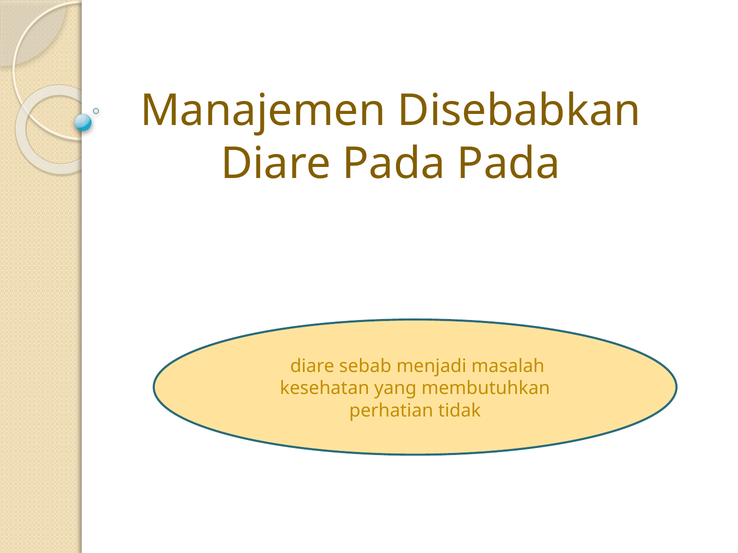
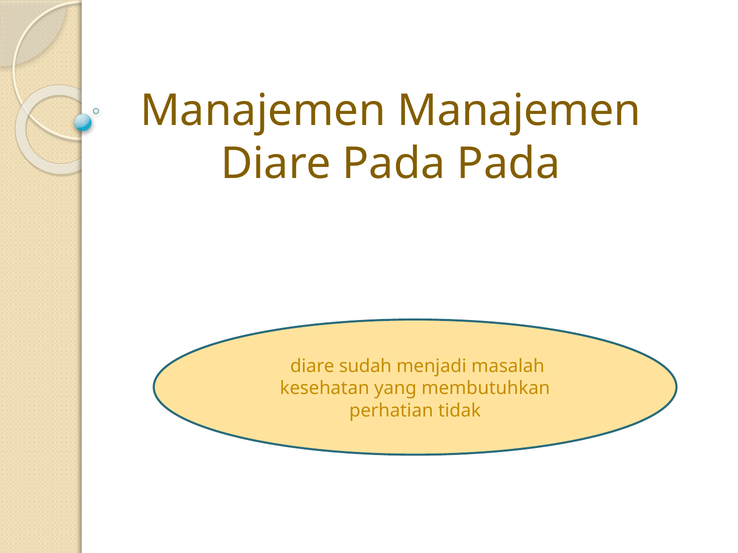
Manajemen Disebabkan: Disebabkan -> Manajemen
sebab: sebab -> sudah
